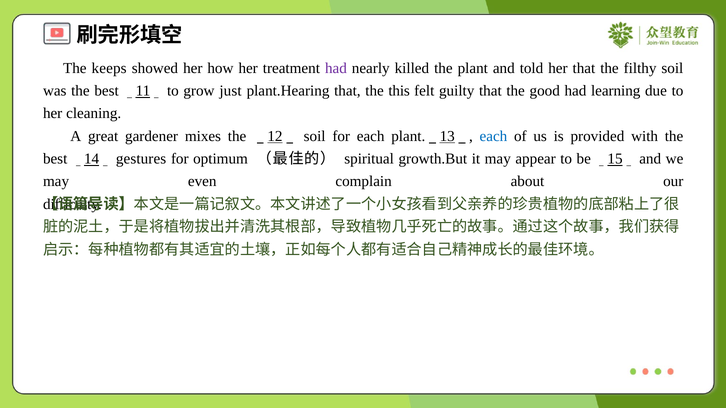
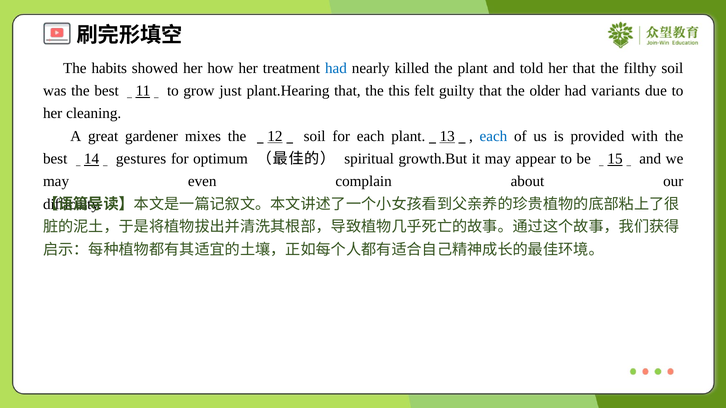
keeps: keeps -> habits
had at (336, 68) colour: purple -> blue
good: good -> older
learning: learning -> variants
